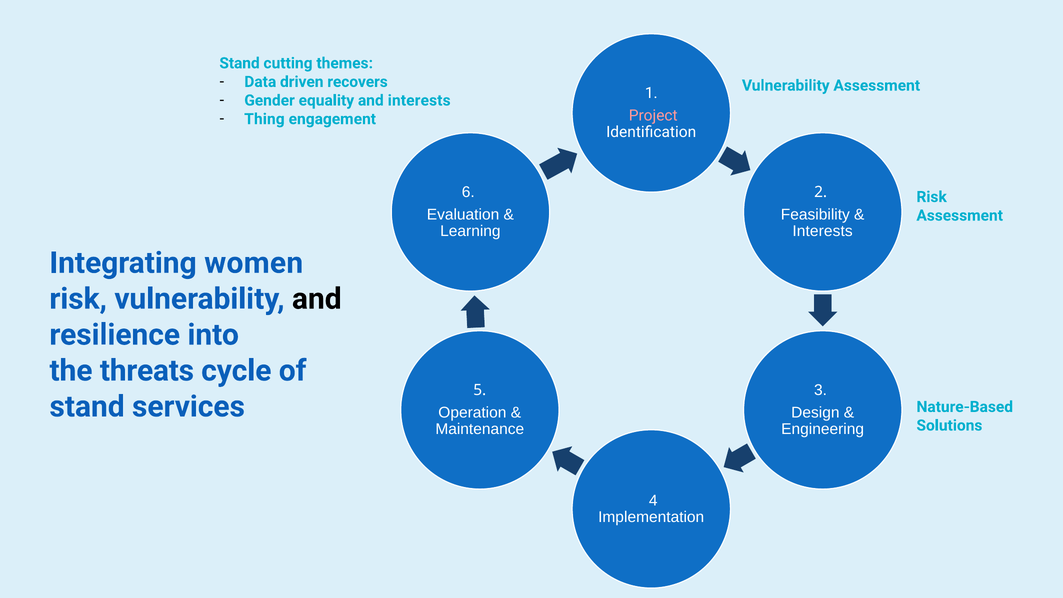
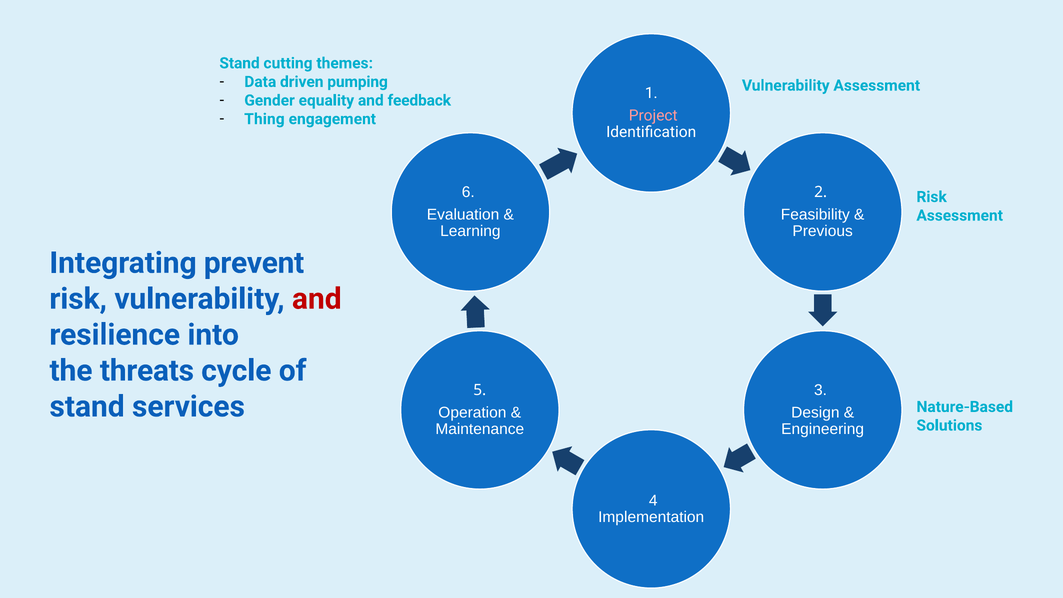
recovers: recovers -> pumping
and interests: interests -> feedback
Interests at (823, 231): Interests -> Previous
women: women -> prevent
and at (317, 299) colour: black -> red
